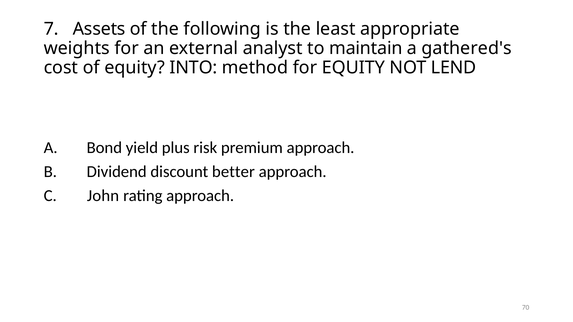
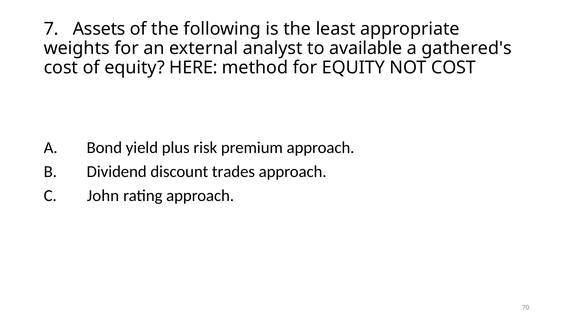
maintain: maintain -> available
INTO: INTO -> HERE
NOT LEND: LEND -> COST
better: better -> trades
